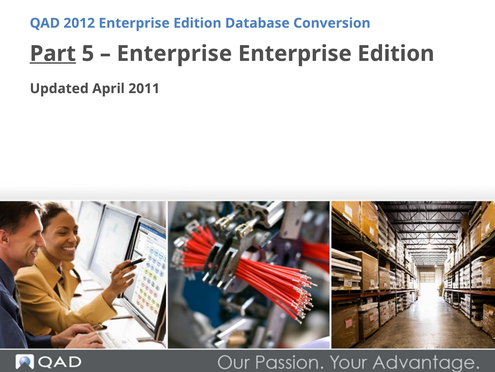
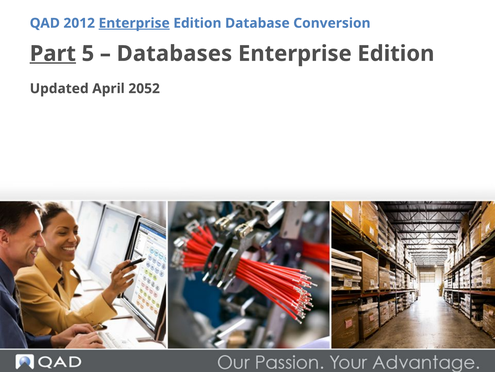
Enterprise at (134, 23) underline: none -> present
Enterprise at (174, 54): Enterprise -> Databases
2011: 2011 -> 2052
